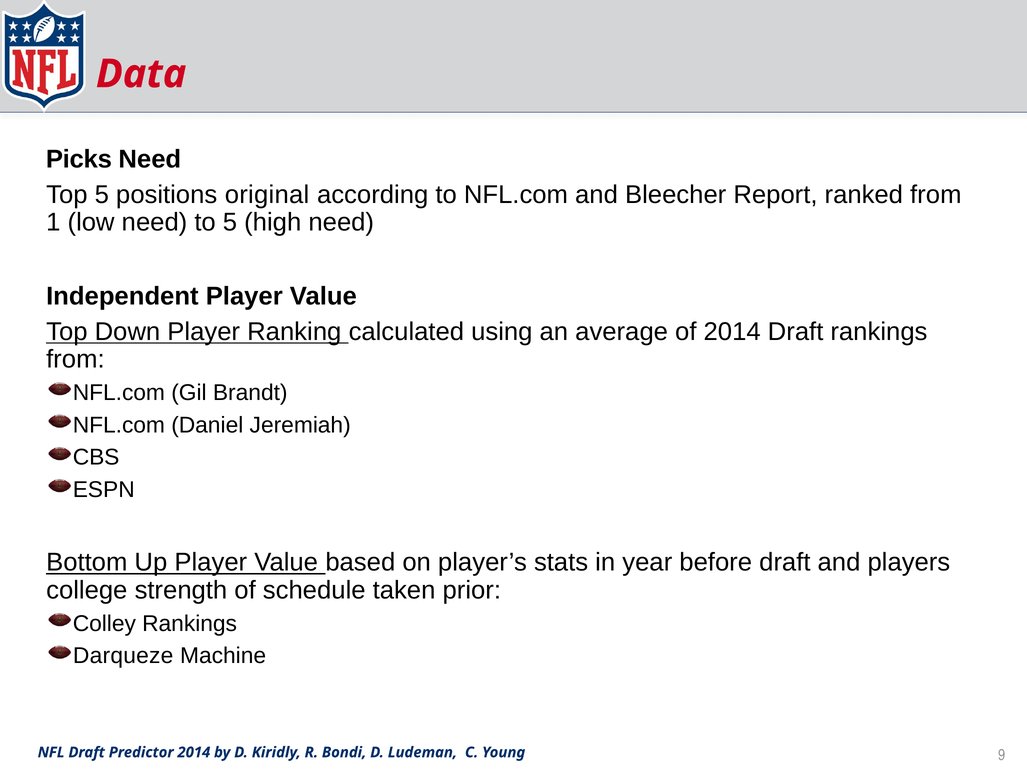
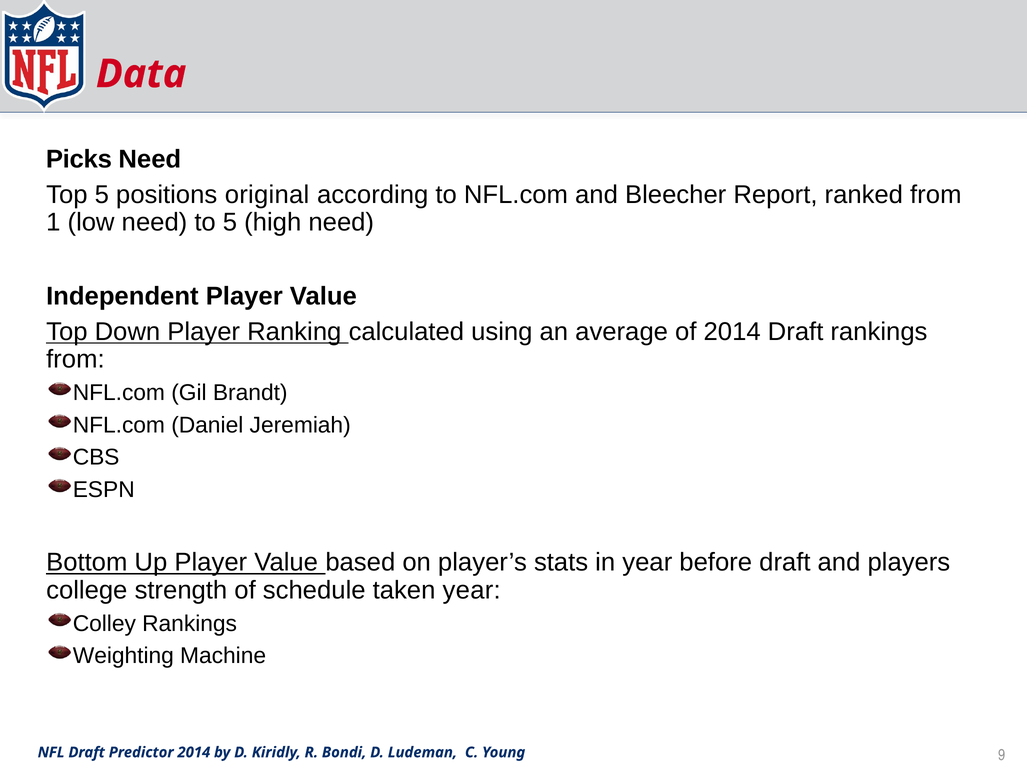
taken prior: prior -> year
Darqueze: Darqueze -> Weighting
